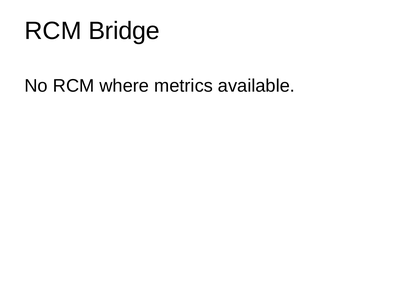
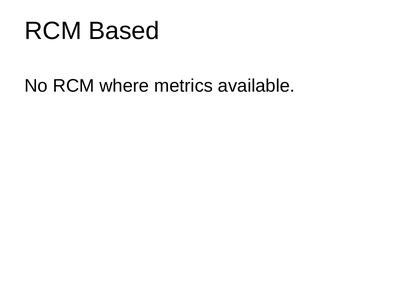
Bridge: Bridge -> Based
